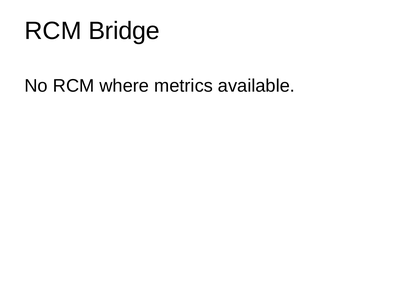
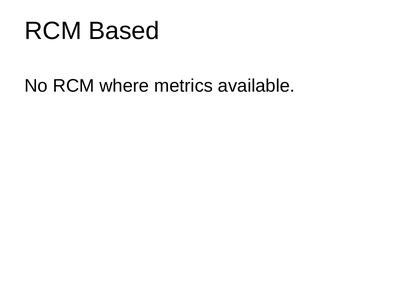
Bridge: Bridge -> Based
